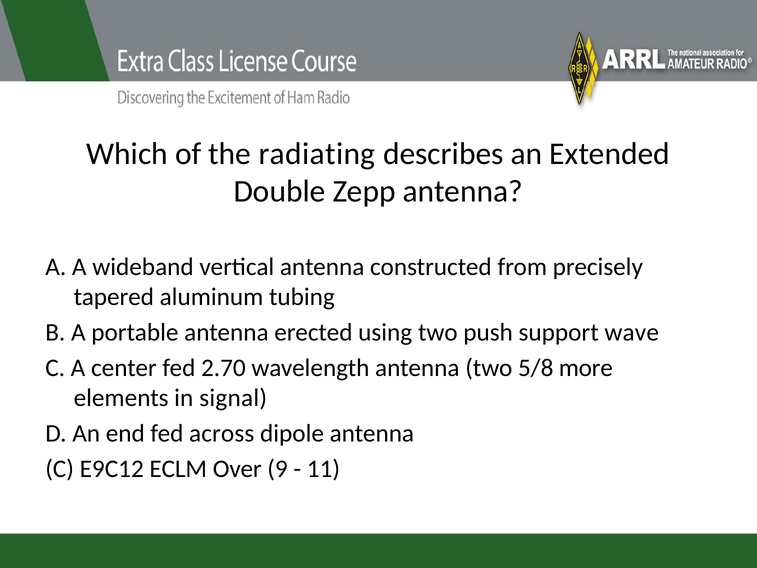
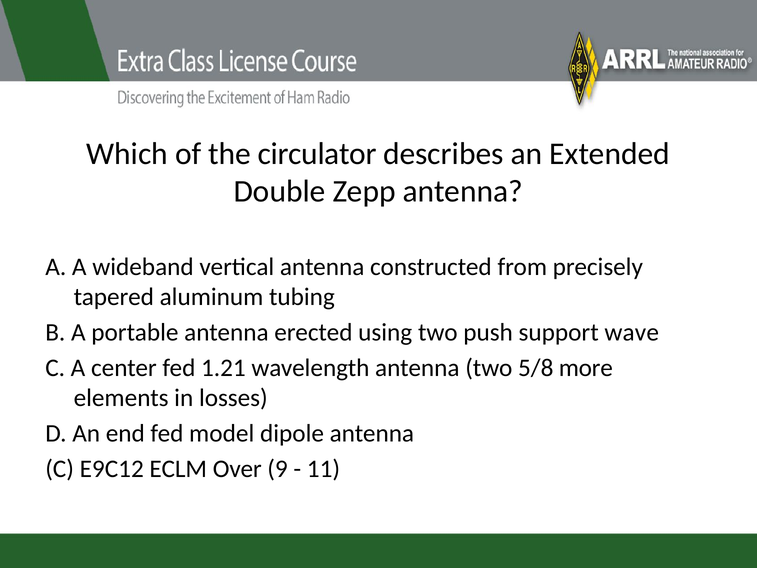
radiating: radiating -> circulator
2.70: 2.70 -> 1.21
signal: signal -> losses
across: across -> model
